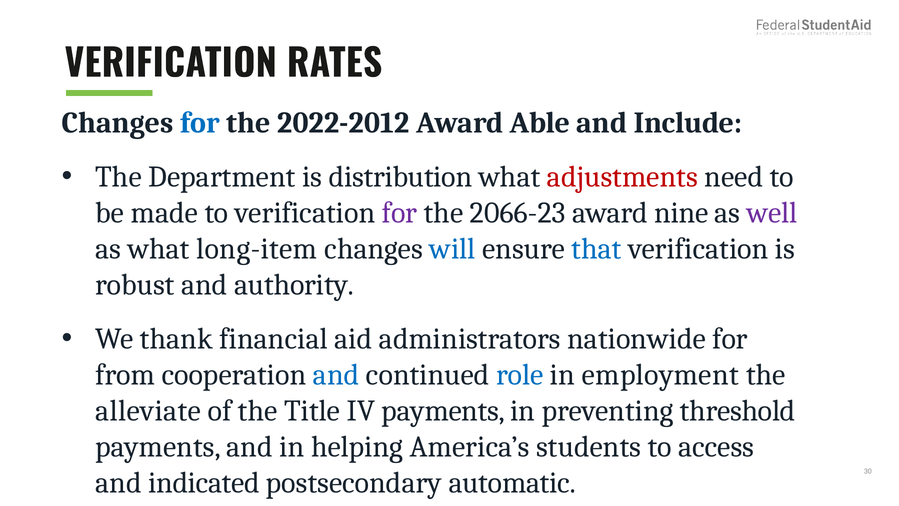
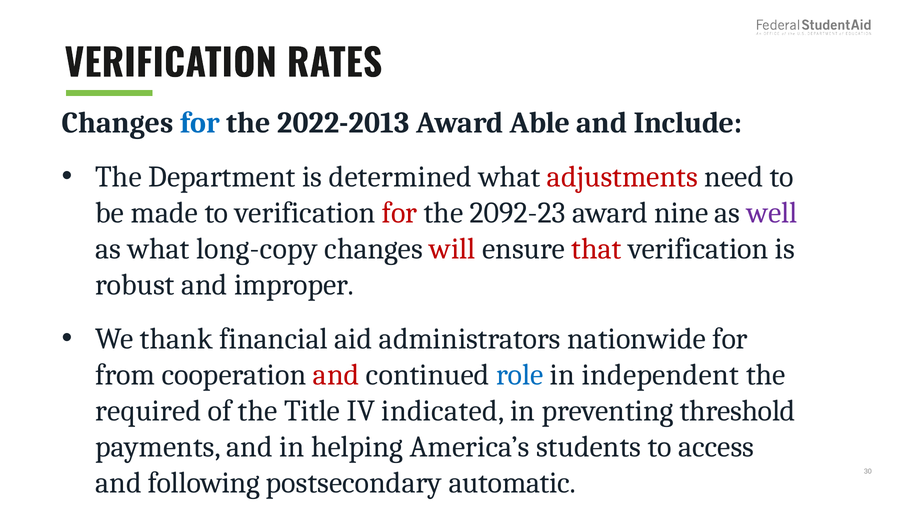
2022-2012: 2022-2012 -> 2022-2013
distribution: distribution -> determined
for at (400, 213) colour: purple -> red
2066-23: 2066-23 -> 2092-23
long-item: long-item -> long-copy
will colour: blue -> red
that colour: blue -> red
authority: authority -> improper
and at (336, 375) colour: blue -> red
employment: employment -> independent
alleviate: alleviate -> required
IV payments: payments -> indicated
indicated: indicated -> following
